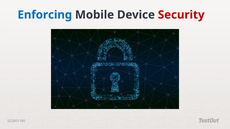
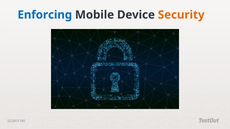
Security at (181, 15) colour: red -> orange
